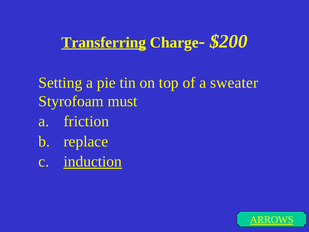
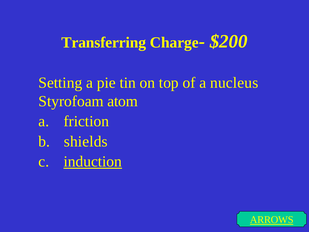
Transferring underline: present -> none
sweater: sweater -> nucleus
must: must -> atom
replace: replace -> shields
